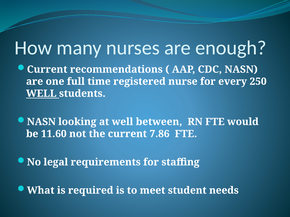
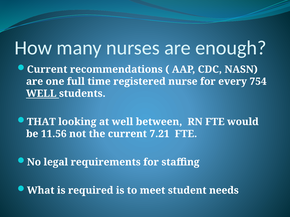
250: 250 -> 754
NASN at (41, 122): NASN -> THAT
11.60: 11.60 -> 11.56
7.86: 7.86 -> 7.21
